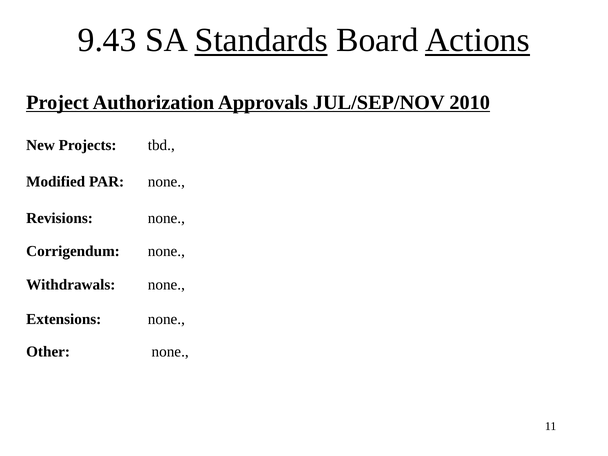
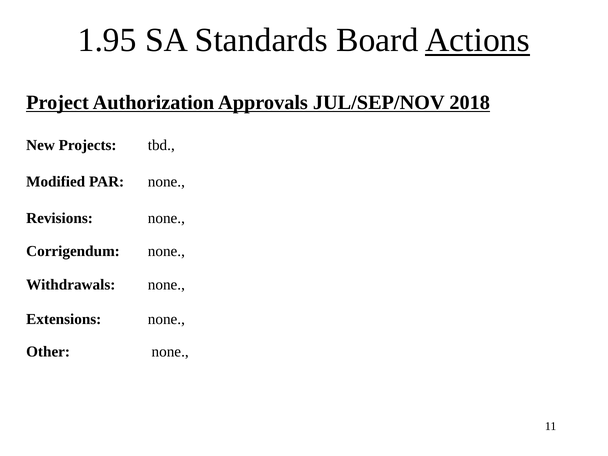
9.43: 9.43 -> 1.95
Standards underline: present -> none
2010: 2010 -> 2018
